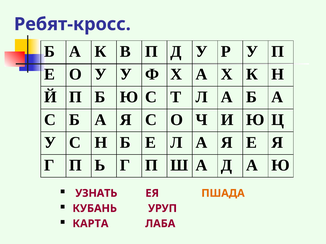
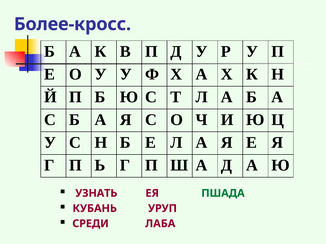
Ребят-кросс: Ребят-кросс -> Более-кросс
ПШАДА colour: orange -> green
КАРТА: КАРТА -> СРЕДИ
